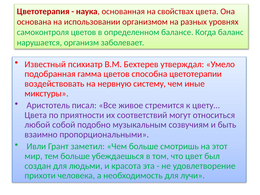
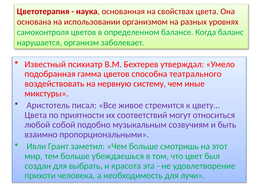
цветотерапии: цветотерапии -> театрального
людьми: людьми -> выбрать
